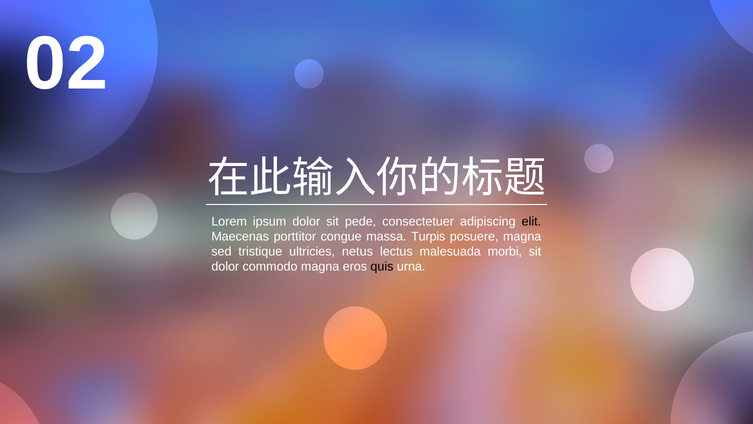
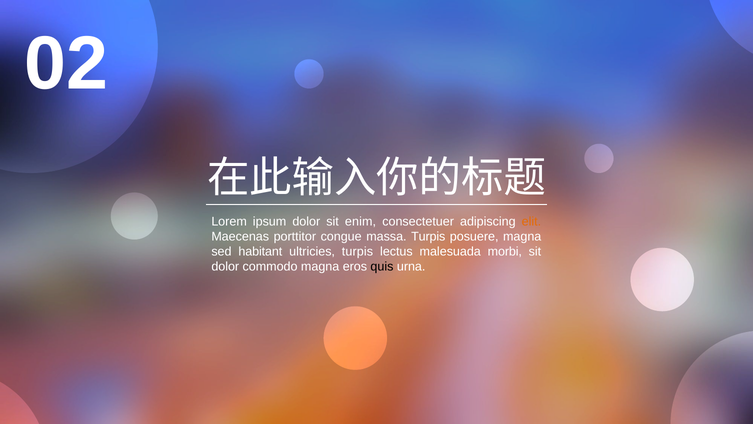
pede: pede -> enim
elit colour: black -> orange
tristique: tristique -> habitant
ultricies netus: netus -> turpis
